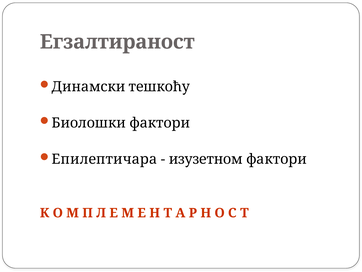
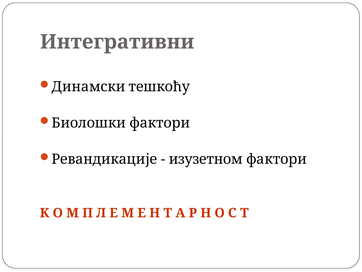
Егзалтираност: Егзалтираност -> Интегративни
Епилептичара: Епилептичара -> Ревандикације
